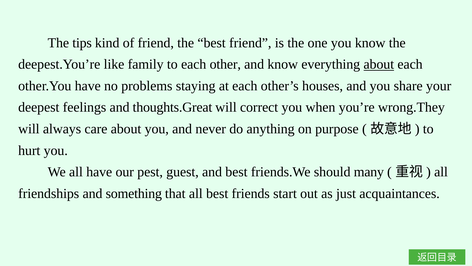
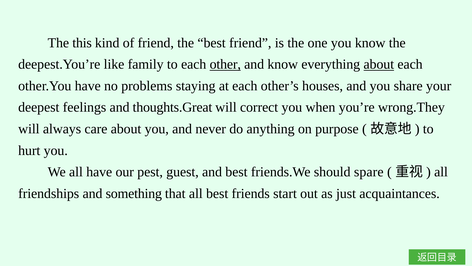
tips: tips -> this
other underline: none -> present
many: many -> spare
